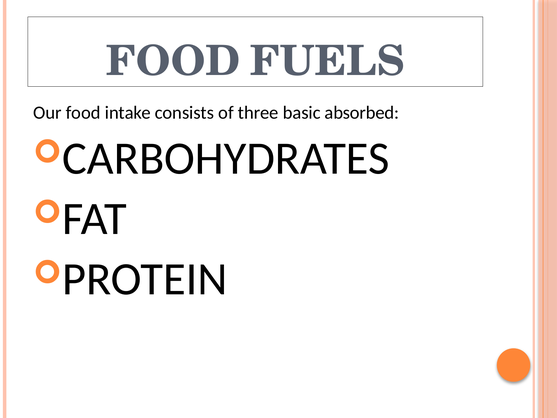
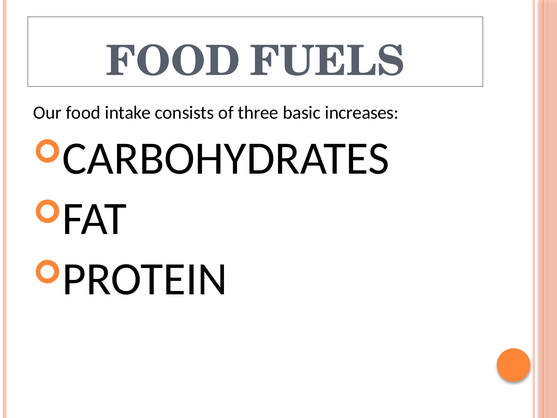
absorbed: absorbed -> increases
